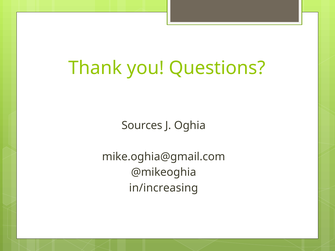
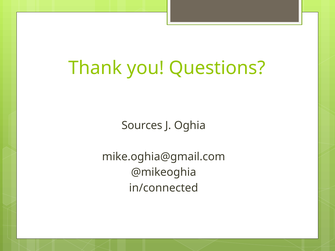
in/increasing: in/increasing -> in/connected
